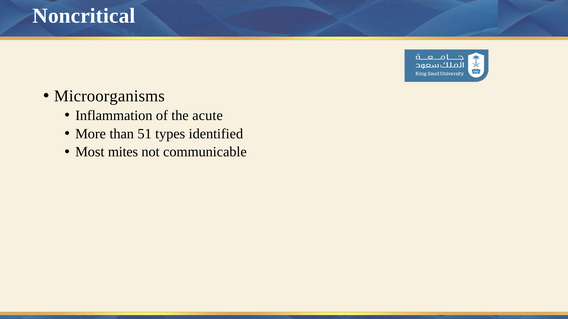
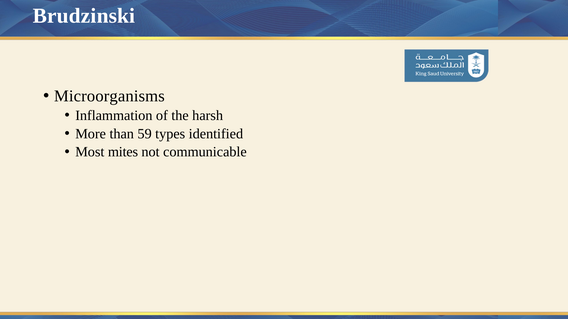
Noncritical: Noncritical -> Brudzinski
acute: acute -> harsh
51: 51 -> 59
